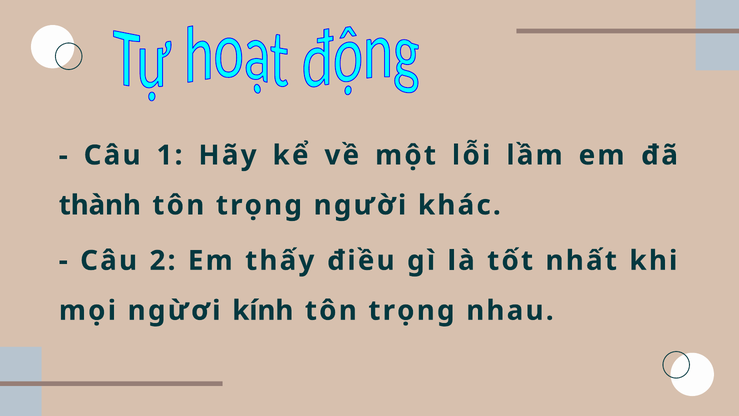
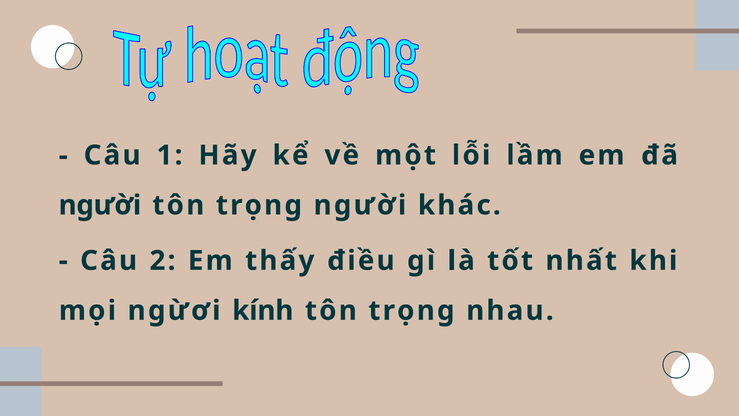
thành at (100, 205): thành -> người
